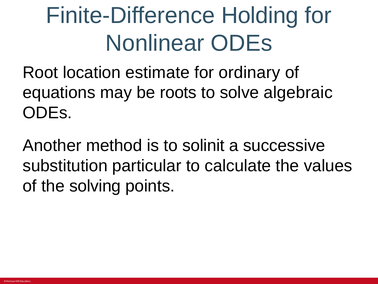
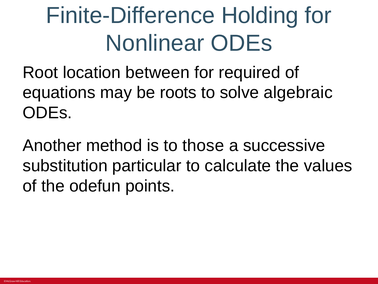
estimate: estimate -> between
ordinary: ordinary -> required
solinit: solinit -> those
solving: solving -> odefun
